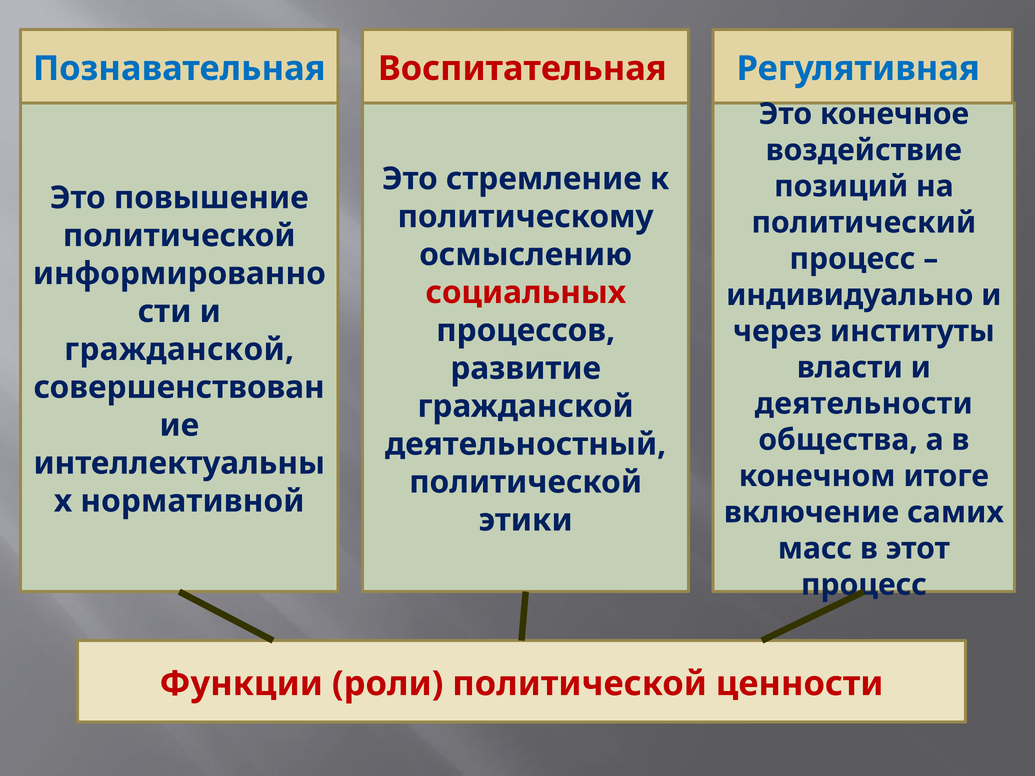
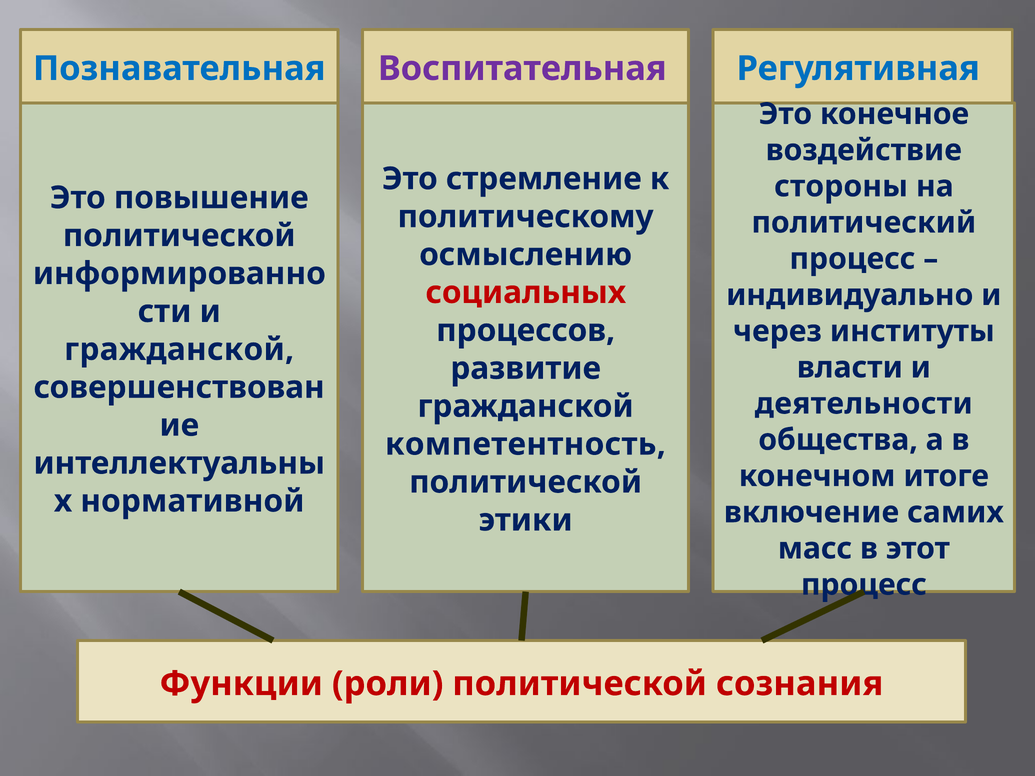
Воспитательная colour: red -> purple
позиций: позиций -> стороны
деятельностный: деятельностный -> компетентность
ценности: ценности -> сознания
